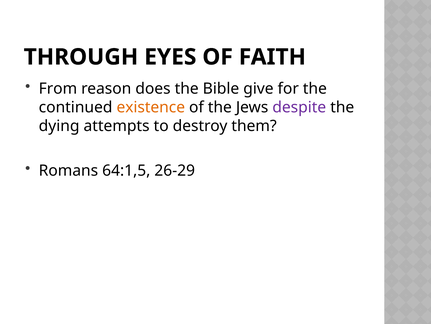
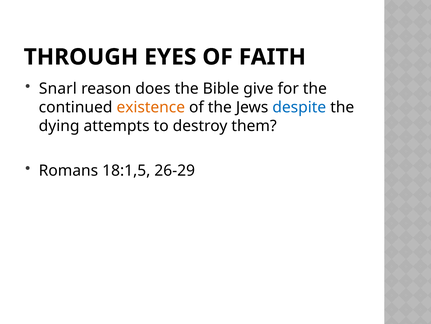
From: From -> Snarl
despite colour: purple -> blue
64:1,5: 64:1,5 -> 18:1,5
